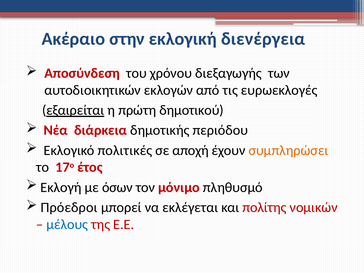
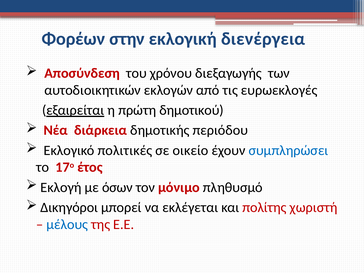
Ακέραιο: Ακέραιο -> Φορέων
αποχή: αποχή -> οικείο
συμπληρώσει colour: orange -> blue
Πρόεδροι: Πρόεδροι -> Δικηγόροι
νομικών: νομικών -> χωριστή
